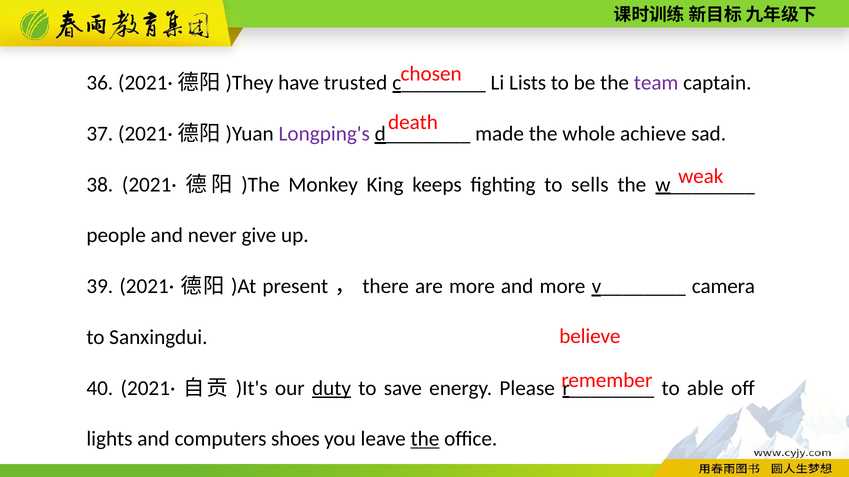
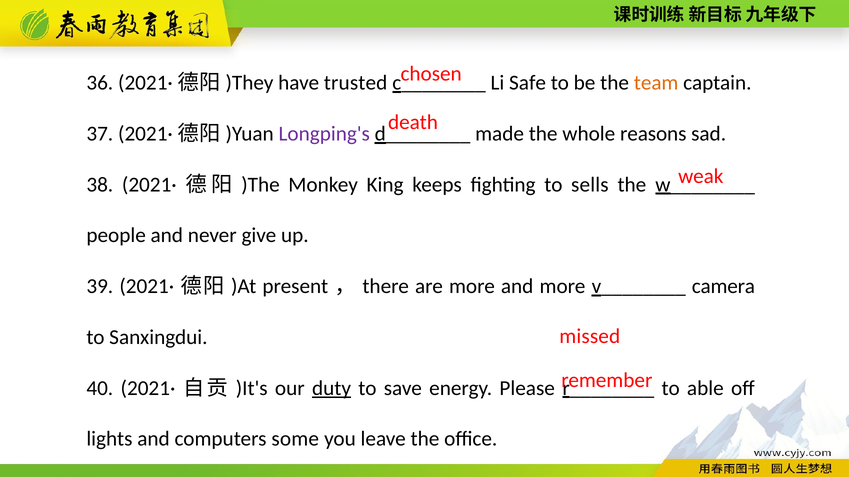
Lists: Lists -> Safe
team colour: purple -> orange
achieve: achieve -> reasons
believe: believe -> missed
shoes: shoes -> some
the at (425, 439) underline: present -> none
